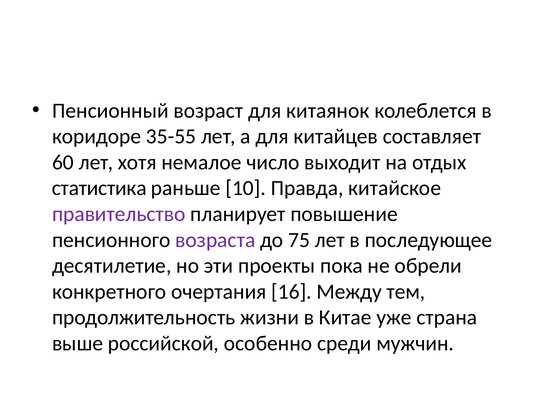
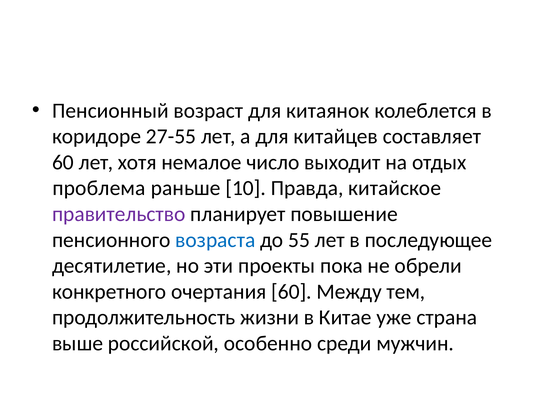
35-55: 35-55 -> 27-55
статистика: статистика -> проблема
возраста colour: purple -> blue
75: 75 -> 55
очертания 16: 16 -> 60
